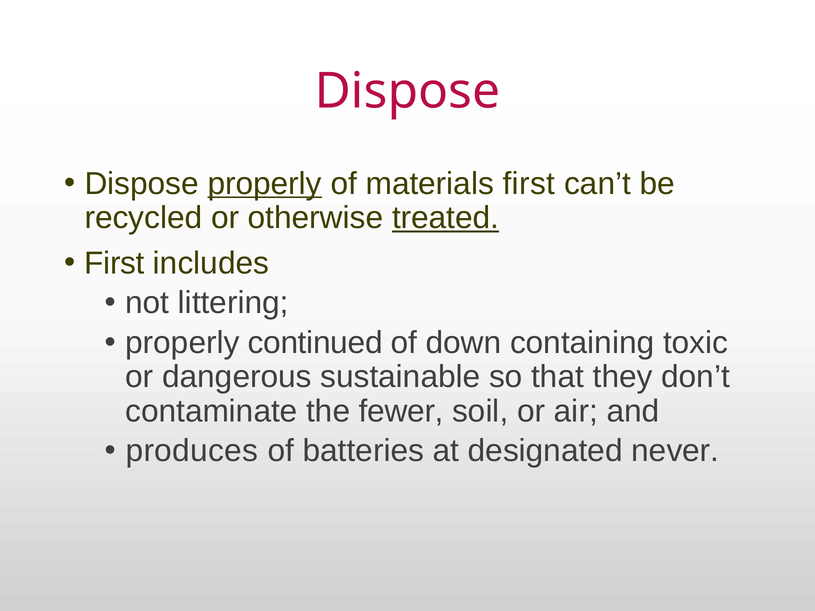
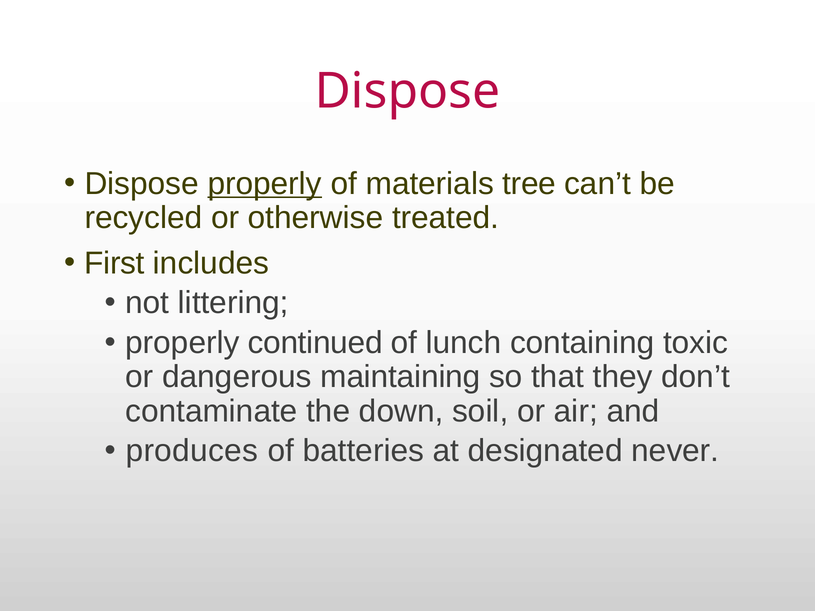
materials first: first -> tree
treated underline: present -> none
down: down -> lunch
sustainable: sustainable -> maintaining
fewer: fewer -> down
